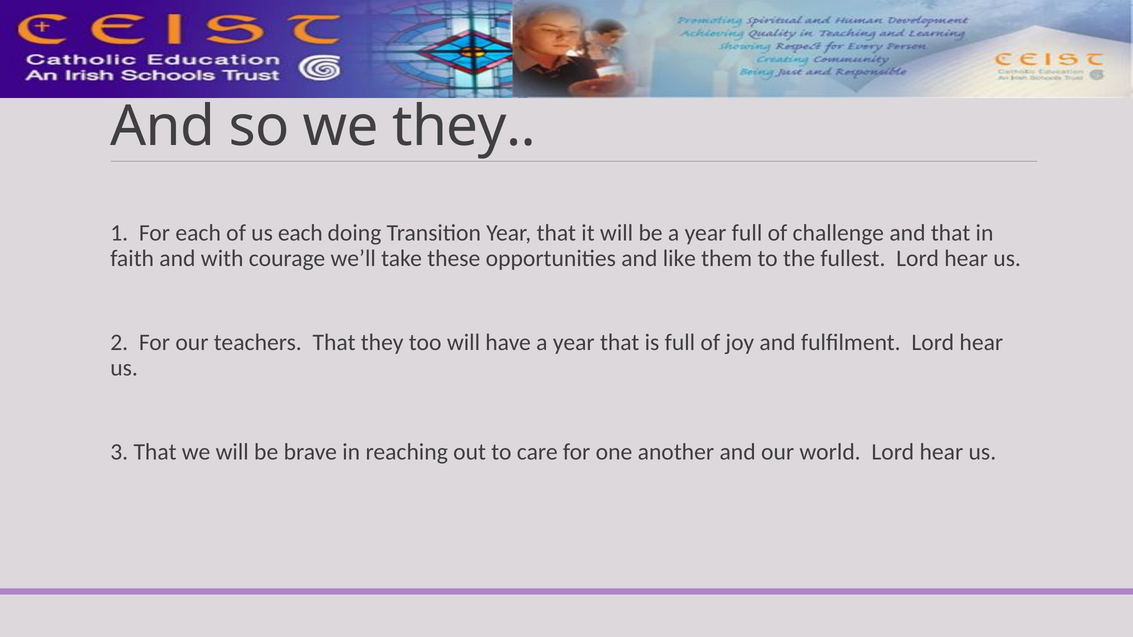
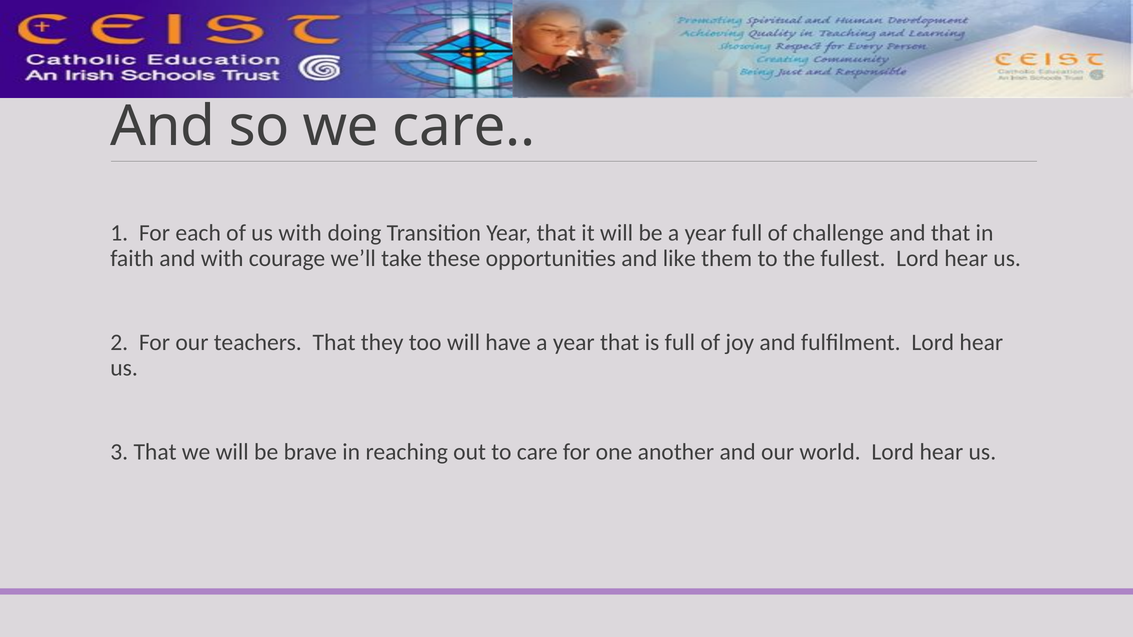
we they: they -> care
us each: each -> with
